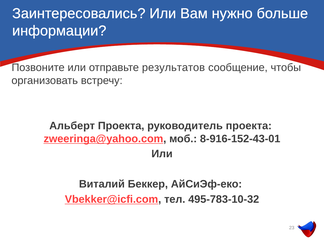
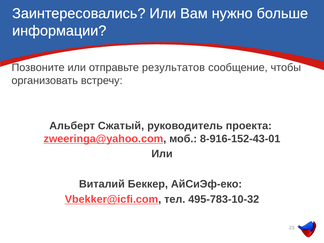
Альберт Проекта: Проекта -> Сжатый
